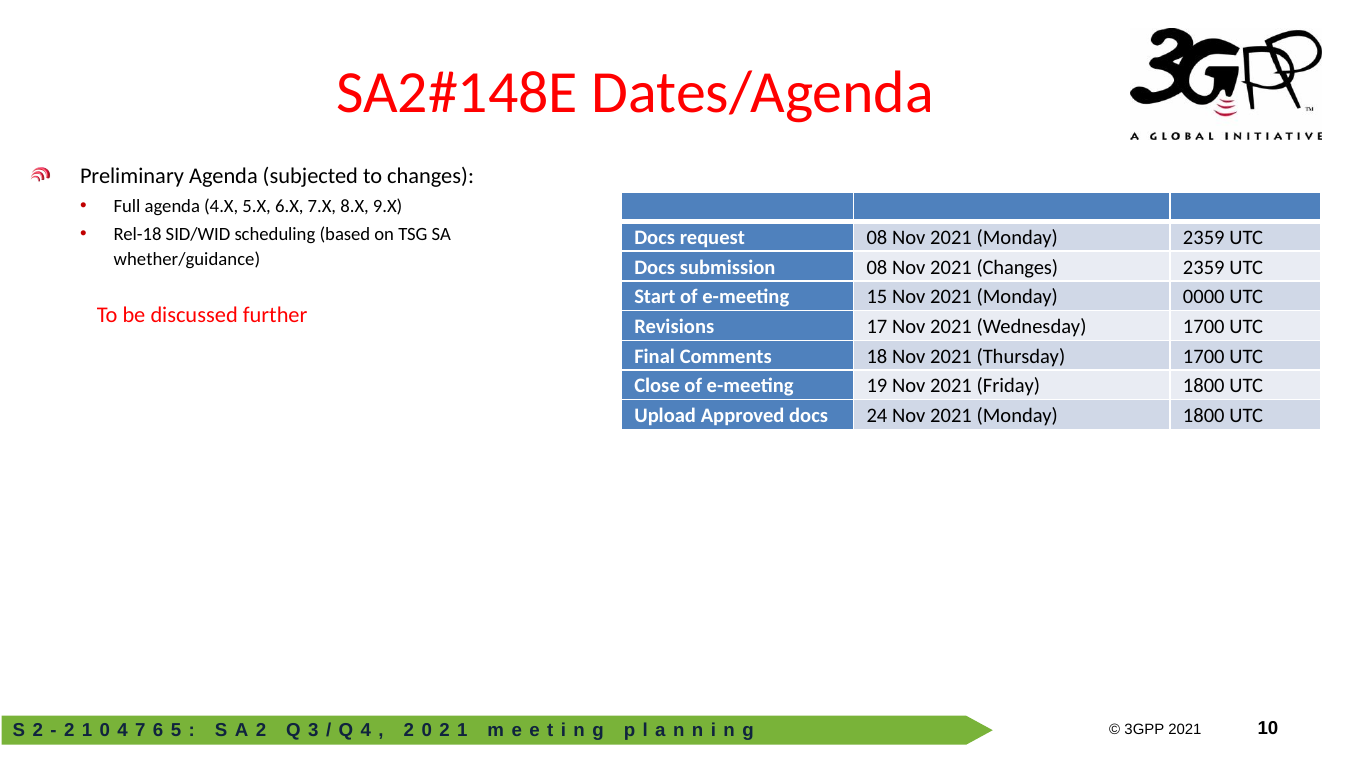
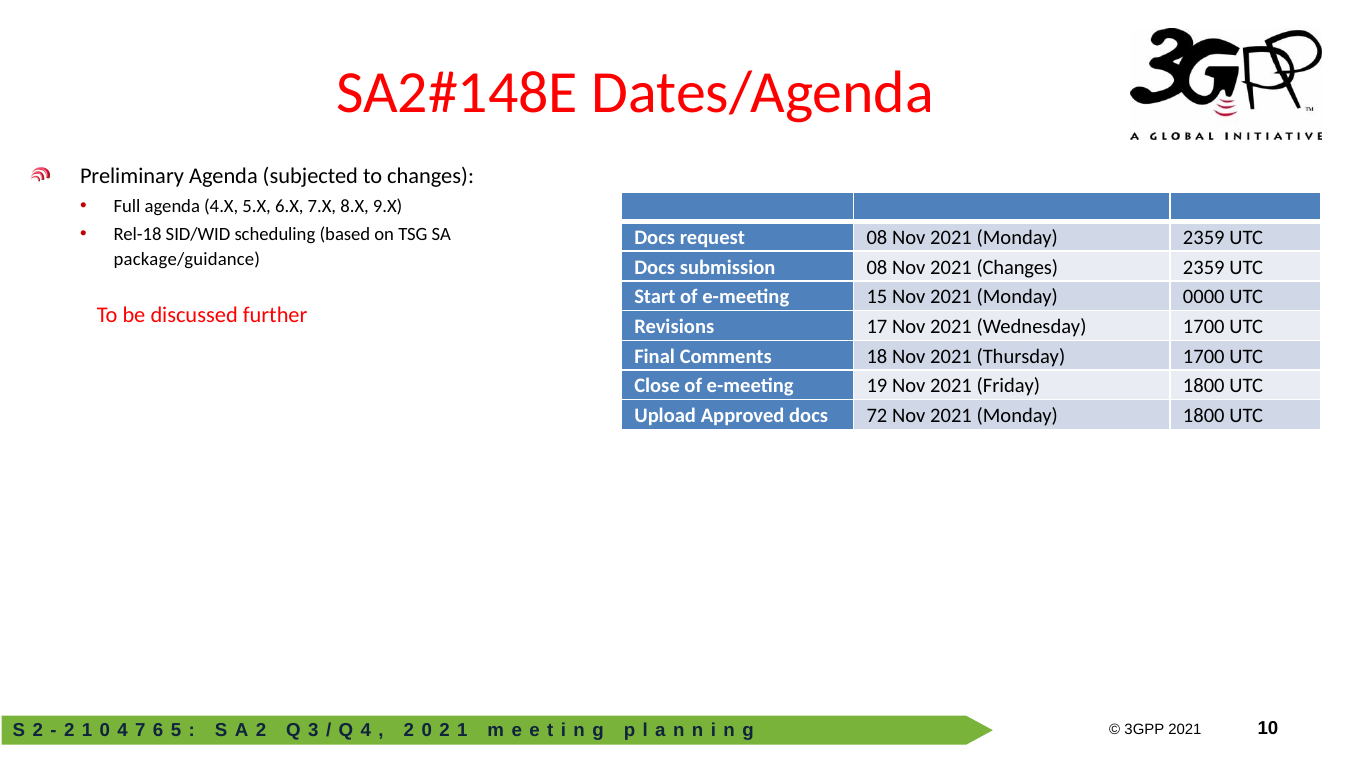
whether/guidance: whether/guidance -> package/guidance
24: 24 -> 72
